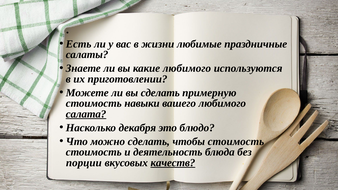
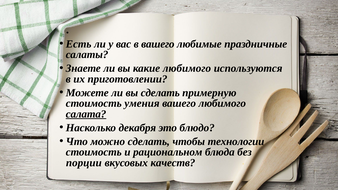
в жизни: жизни -> вашего
навыки: навыки -> умения
чтобы стоимость: стоимость -> технологии
деятельность: деятельность -> рациональном
качеств underline: present -> none
